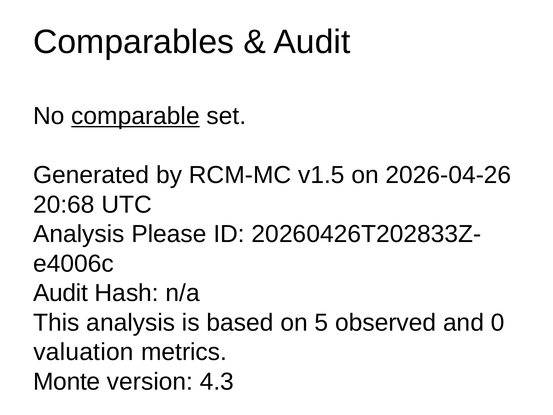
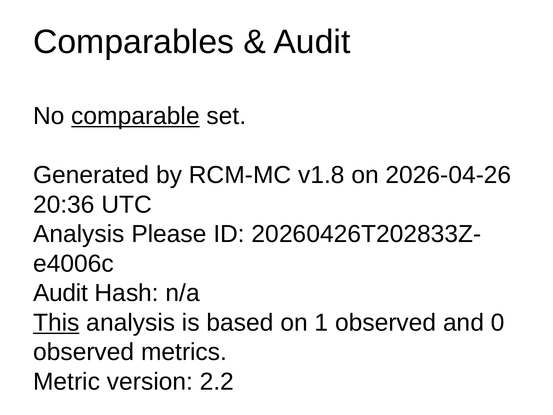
v1.5: v1.5 -> v1.8
20:68: 20:68 -> 20:36
This underline: none -> present
5: 5 -> 1
valuation at (84, 352): valuation -> observed
Monte: Monte -> Metric
4.3: 4.3 -> 2.2
